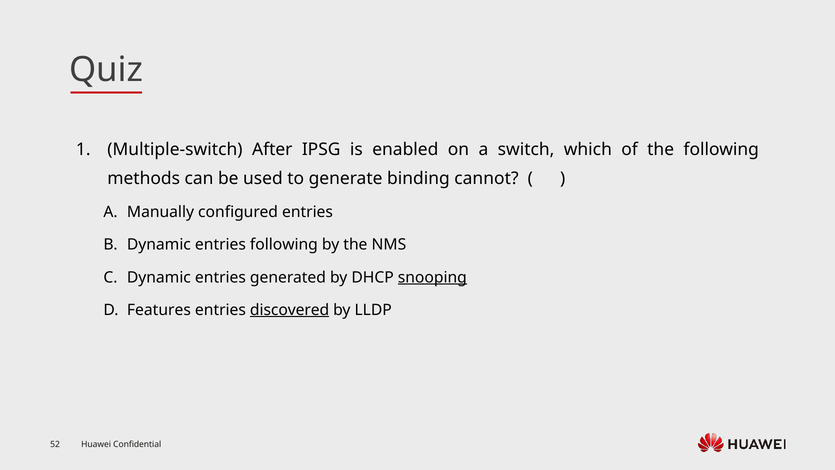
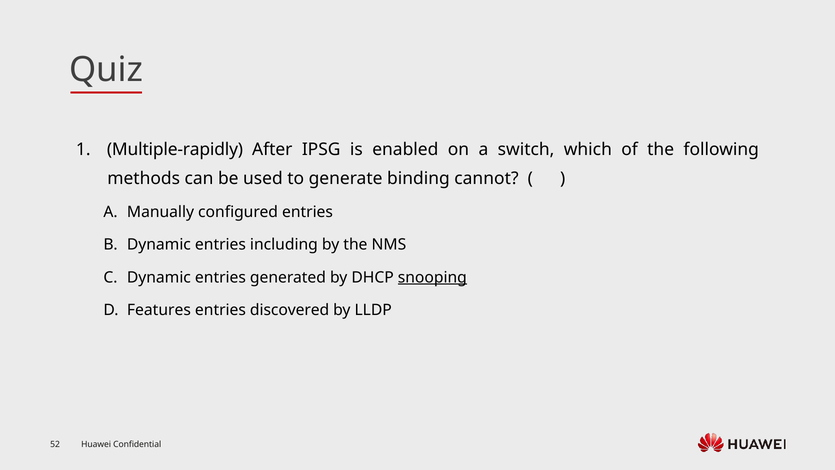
Multiple-switch: Multiple-switch -> Multiple-rapidly
entries following: following -> including
discovered underline: present -> none
